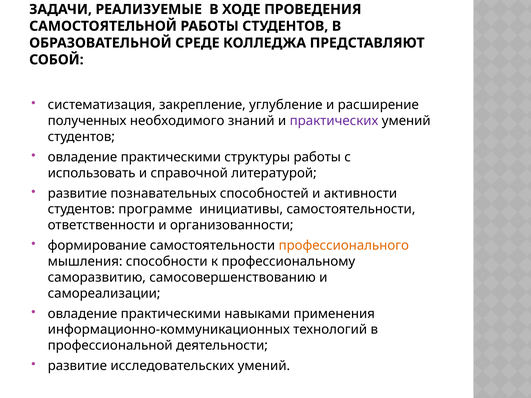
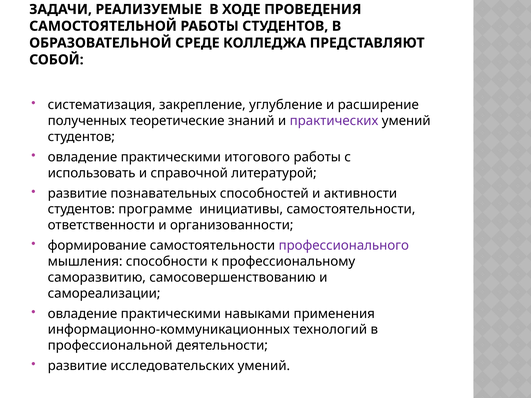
необходимого: необходимого -> теоретические
структуры: структуры -> итогового
профессионального colour: orange -> purple
